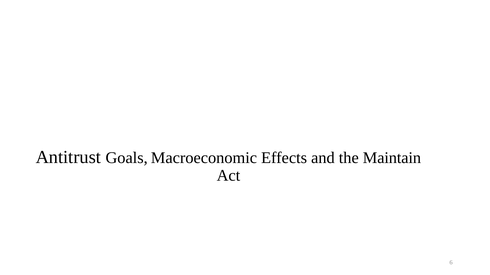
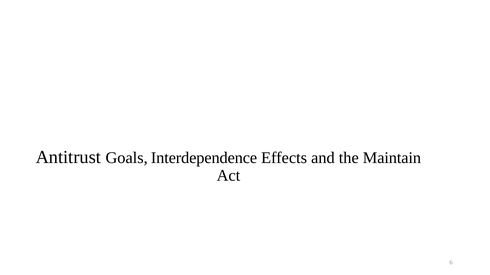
Macroeconomic: Macroeconomic -> Interdependence
